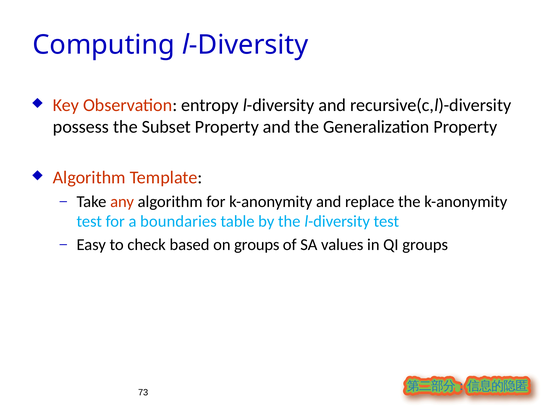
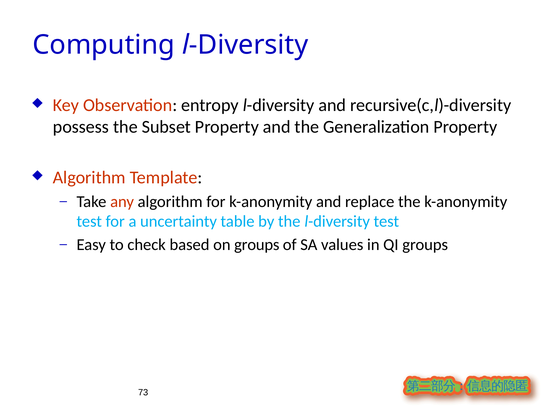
boundaries: boundaries -> uncertainty
